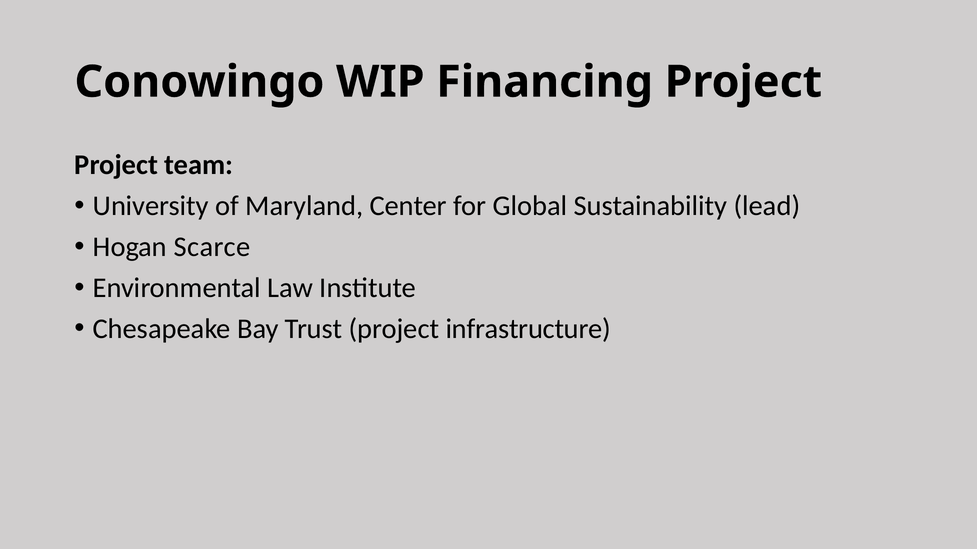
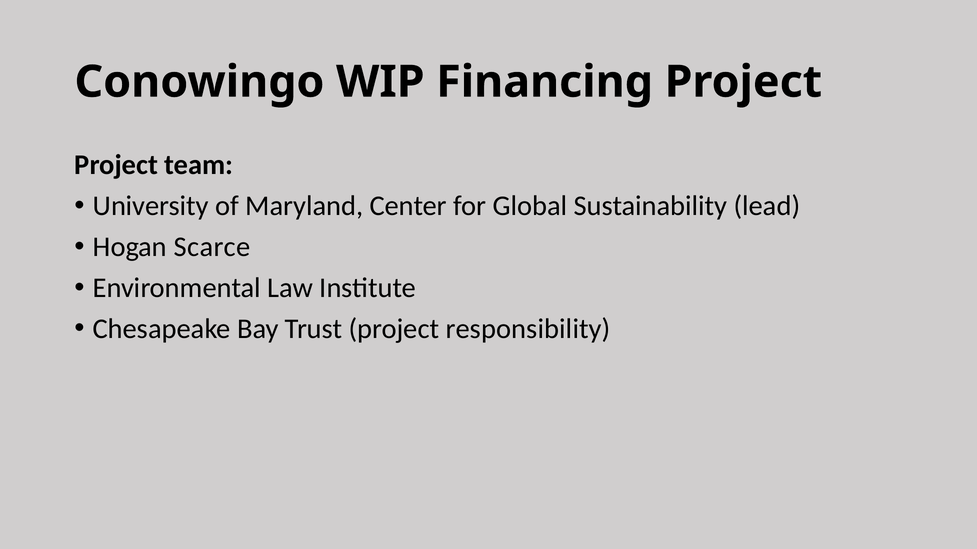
infrastructure: infrastructure -> responsibility
